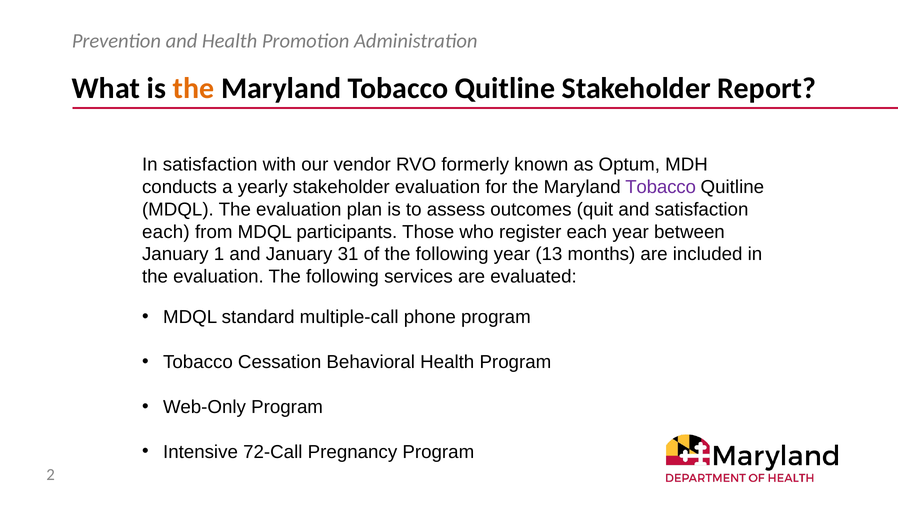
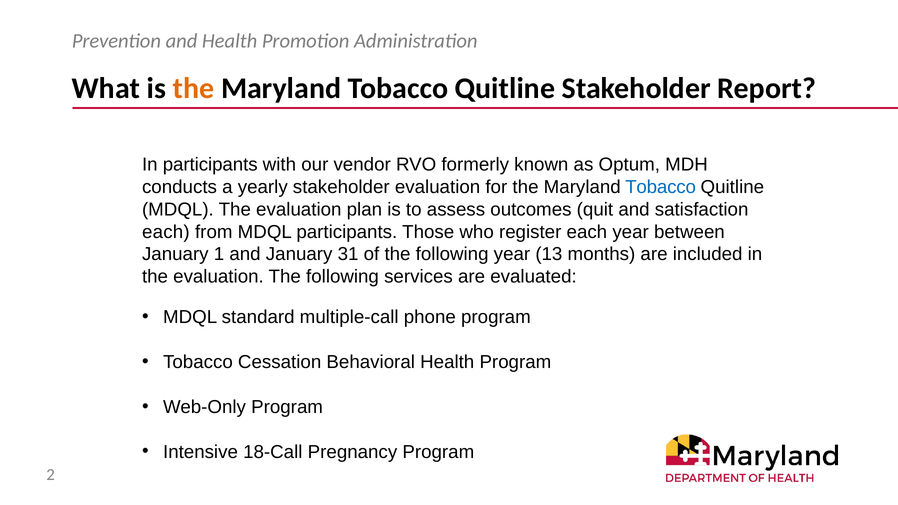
In satisfaction: satisfaction -> participants
Tobacco at (661, 187) colour: purple -> blue
72-Call: 72-Call -> 18-Call
